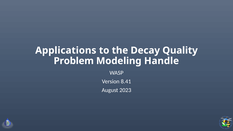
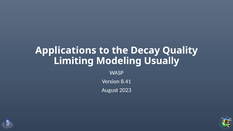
Problem: Problem -> Limiting
Handle: Handle -> Usually
